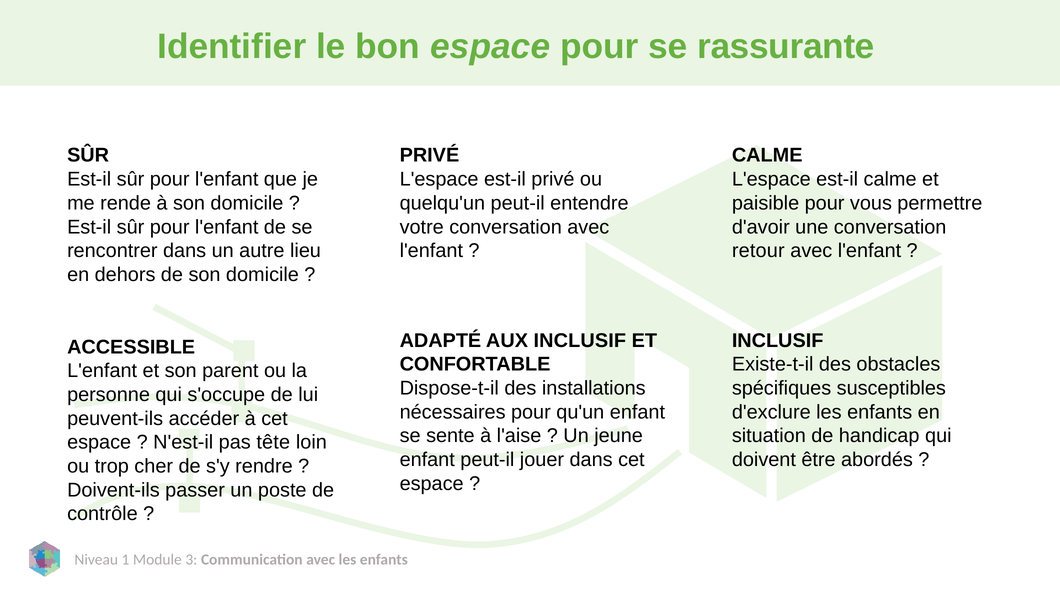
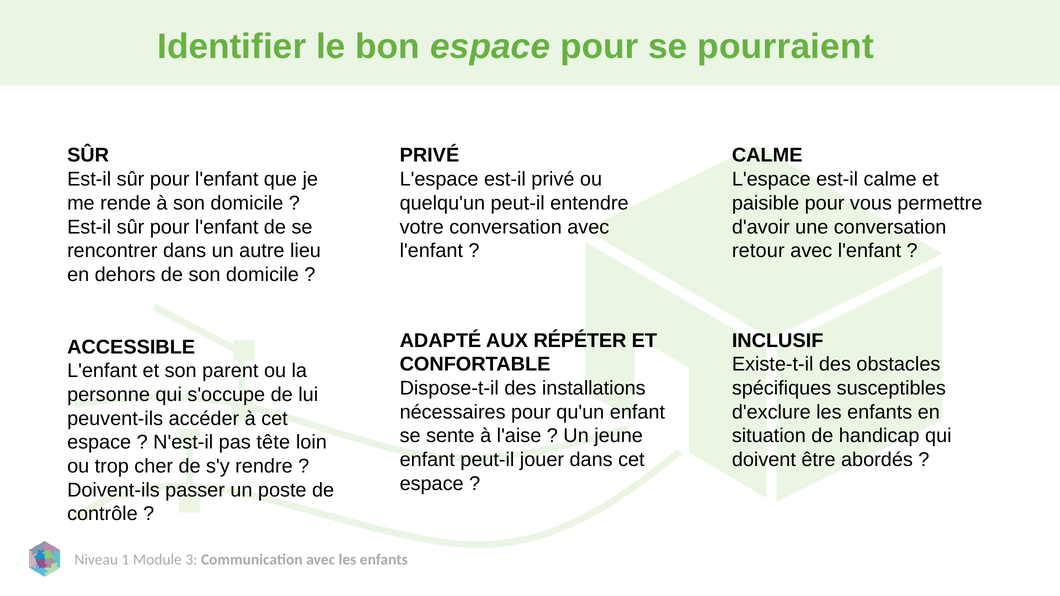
rassurante: rassurante -> pourraient
AUX INCLUSIF: INCLUSIF -> RÉPÉTER
